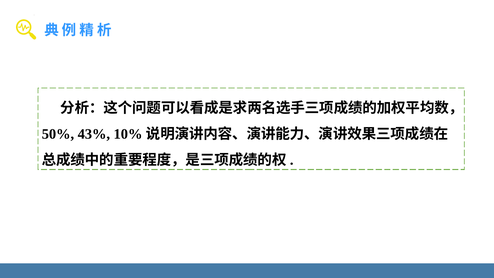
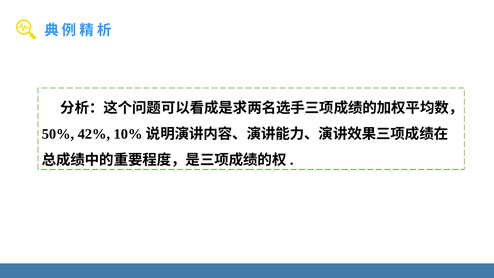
43%: 43% -> 42%
